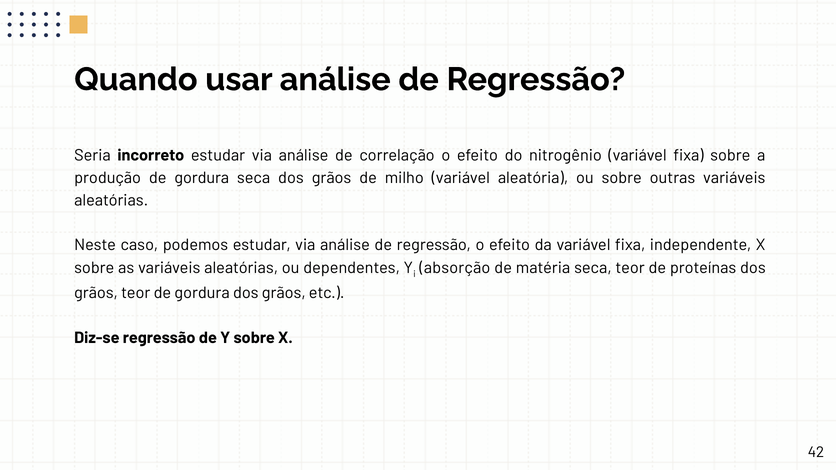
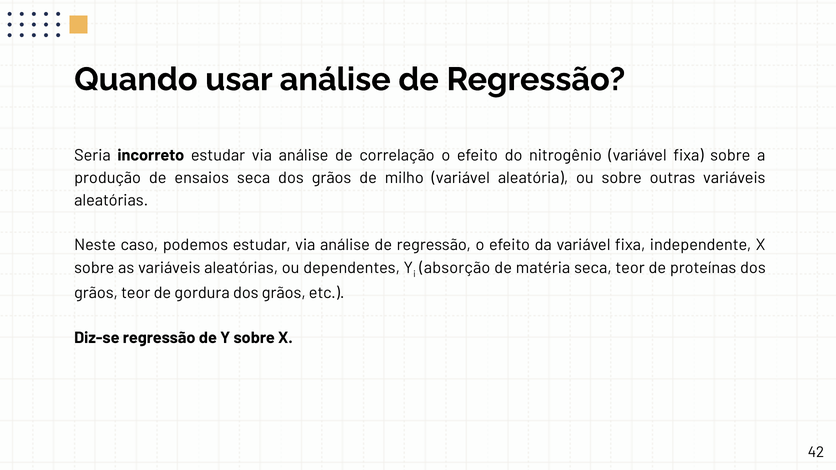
produção de gordura: gordura -> ensaios
